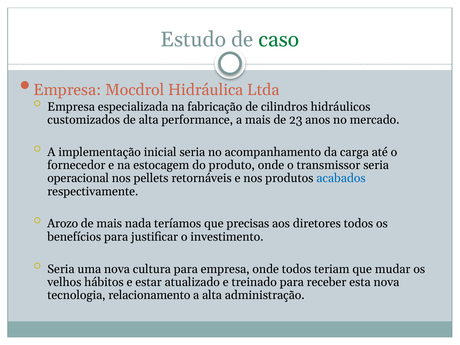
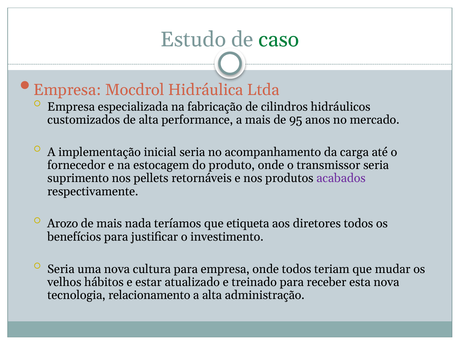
23: 23 -> 95
operacional: operacional -> suprimento
acabados colour: blue -> purple
precisas: precisas -> etiqueta
